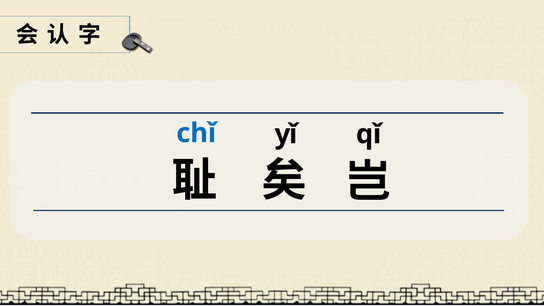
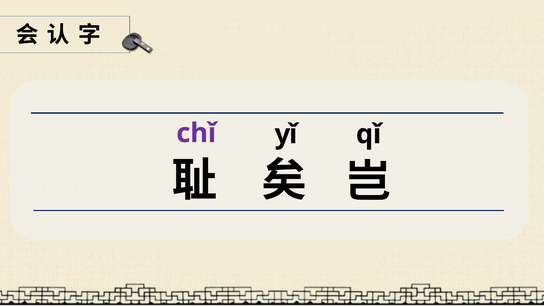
chǐ colour: blue -> purple
